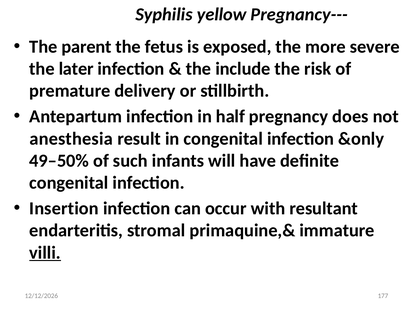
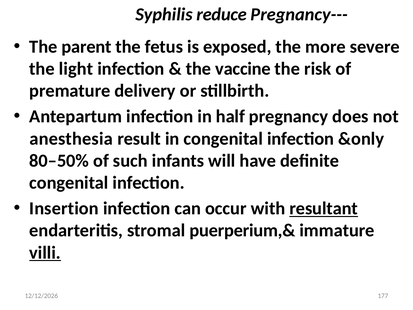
yellow: yellow -> reduce
later: later -> light
include: include -> vaccine
49–50%: 49–50% -> 80–50%
resultant underline: none -> present
primaquine,&: primaquine,& -> puerperium,&
